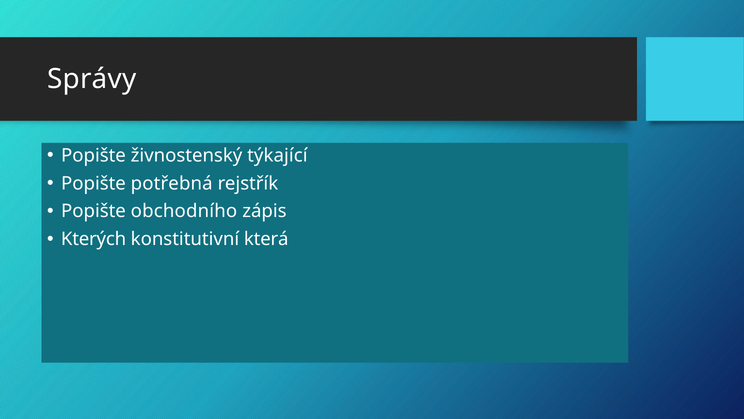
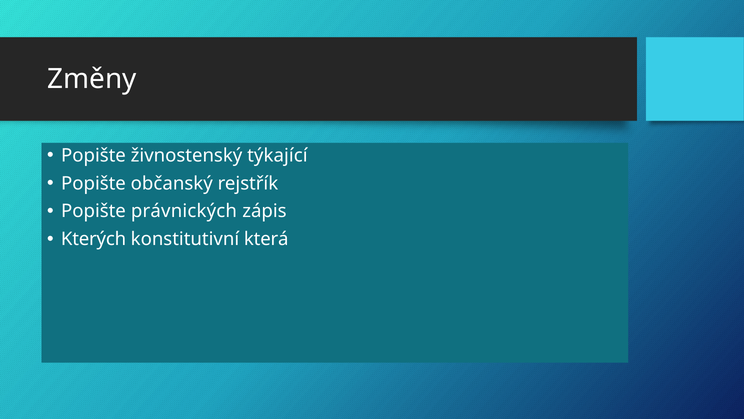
Správy: Správy -> Změny
potřebná: potřebná -> občanský
obchodního: obchodního -> právnických
